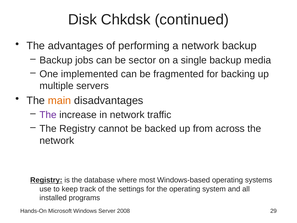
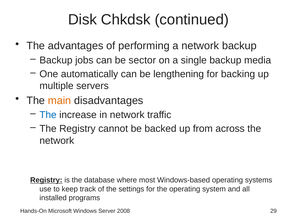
implemented: implemented -> automatically
fragmented: fragmented -> lengthening
The at (48, 115) colour: purple -> blue
